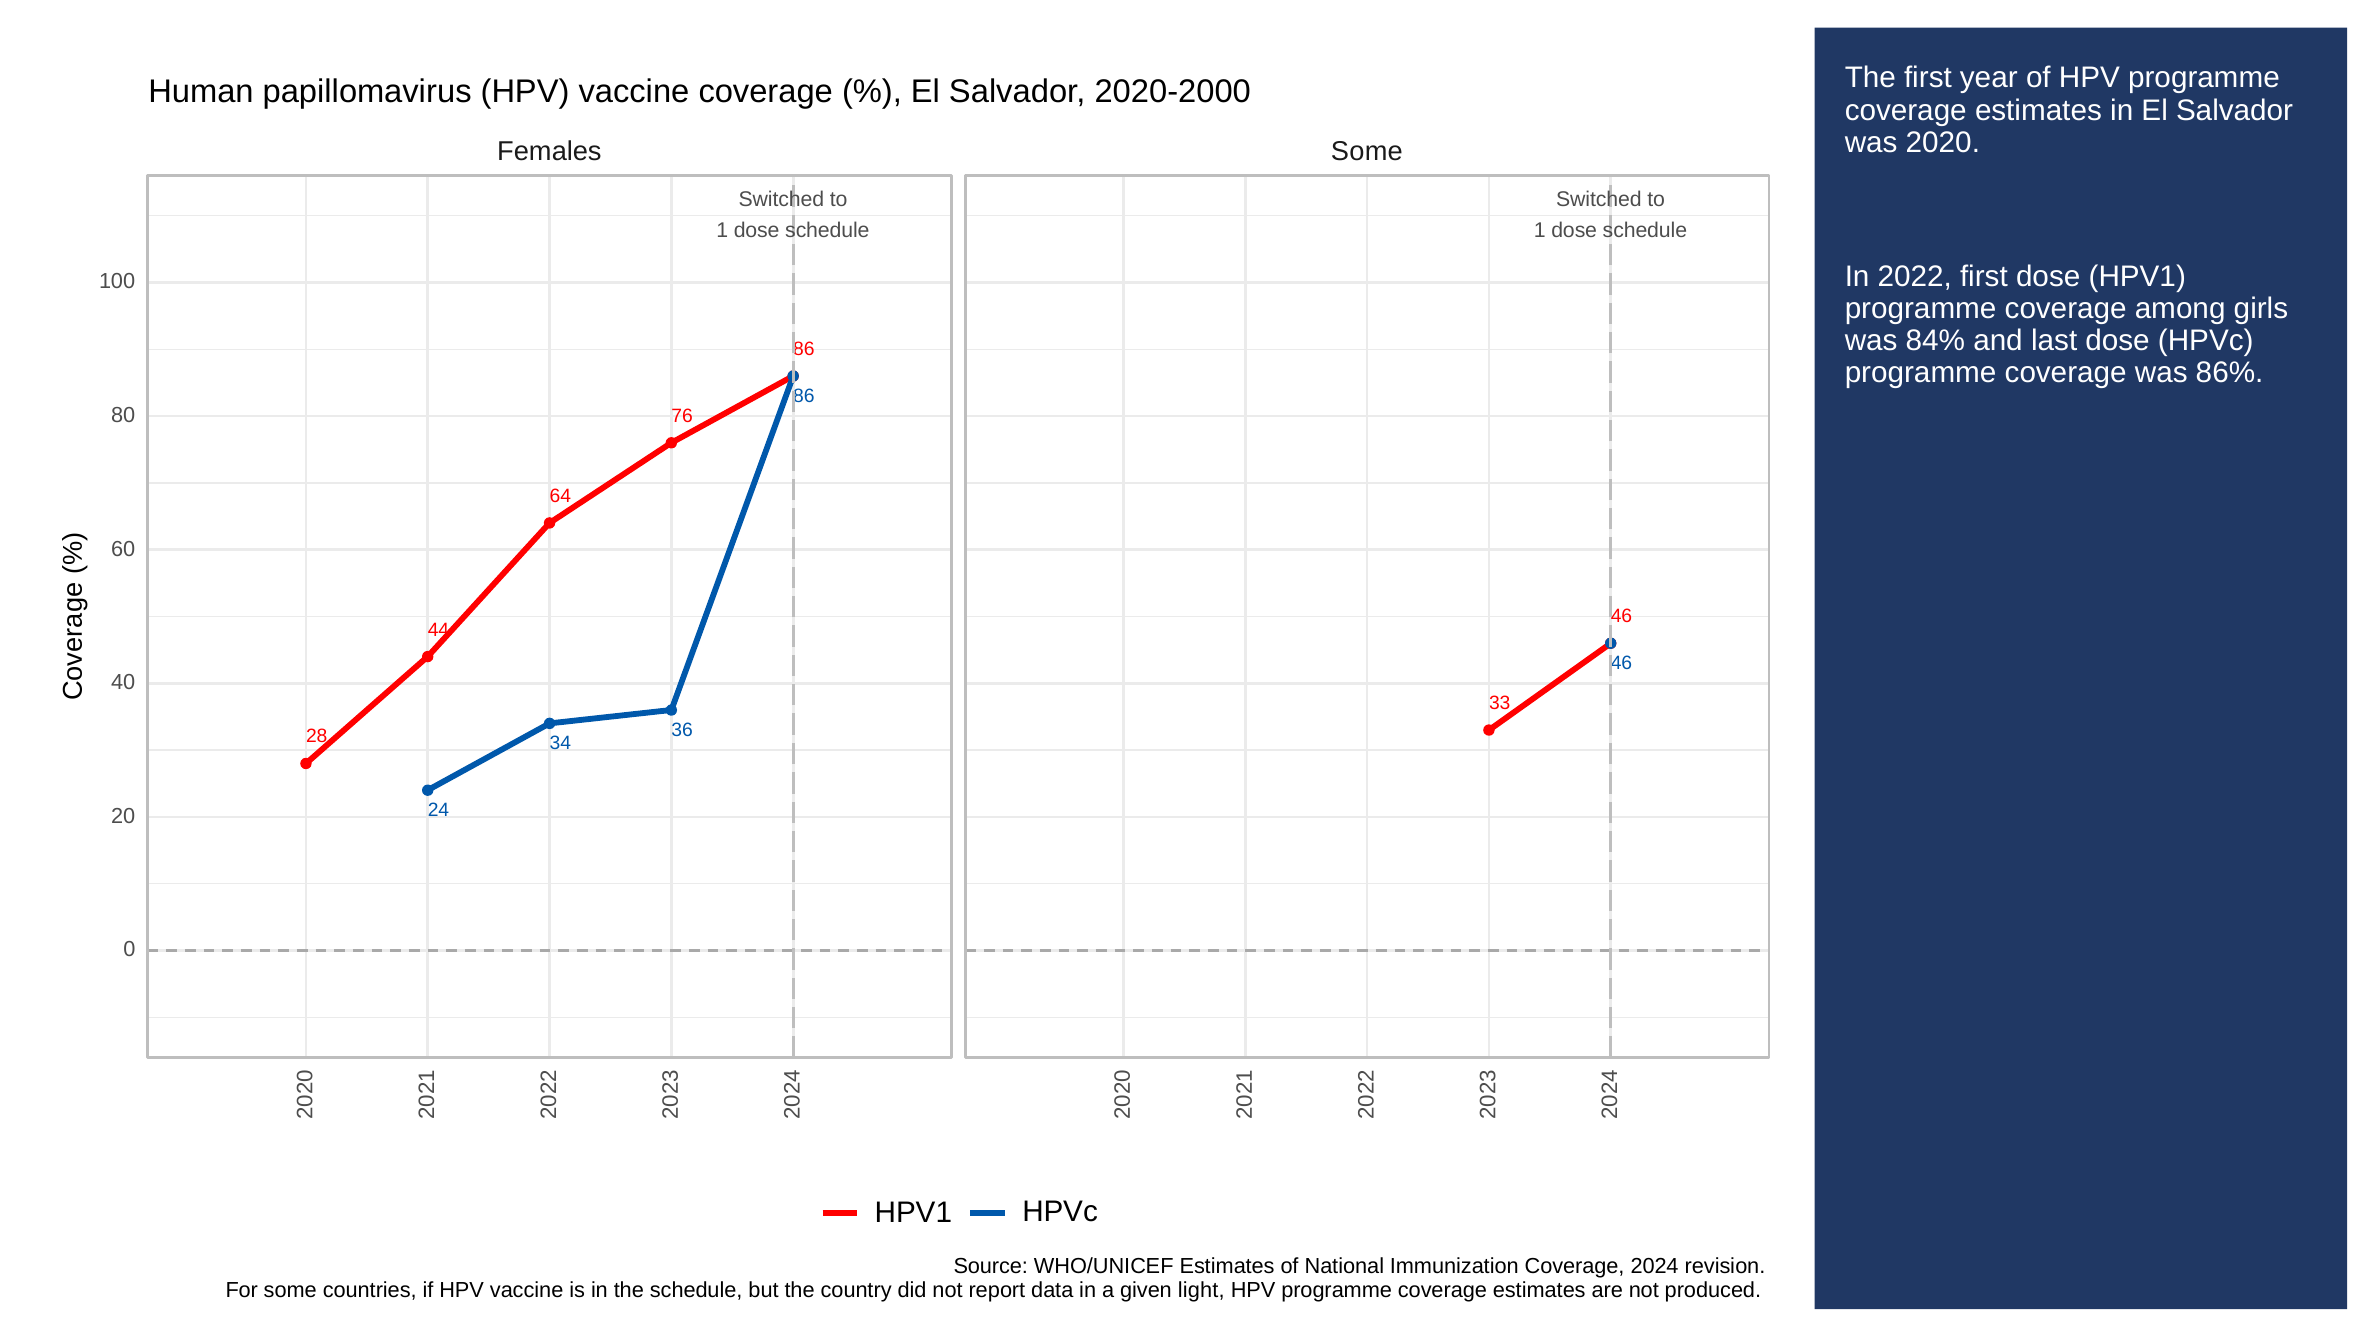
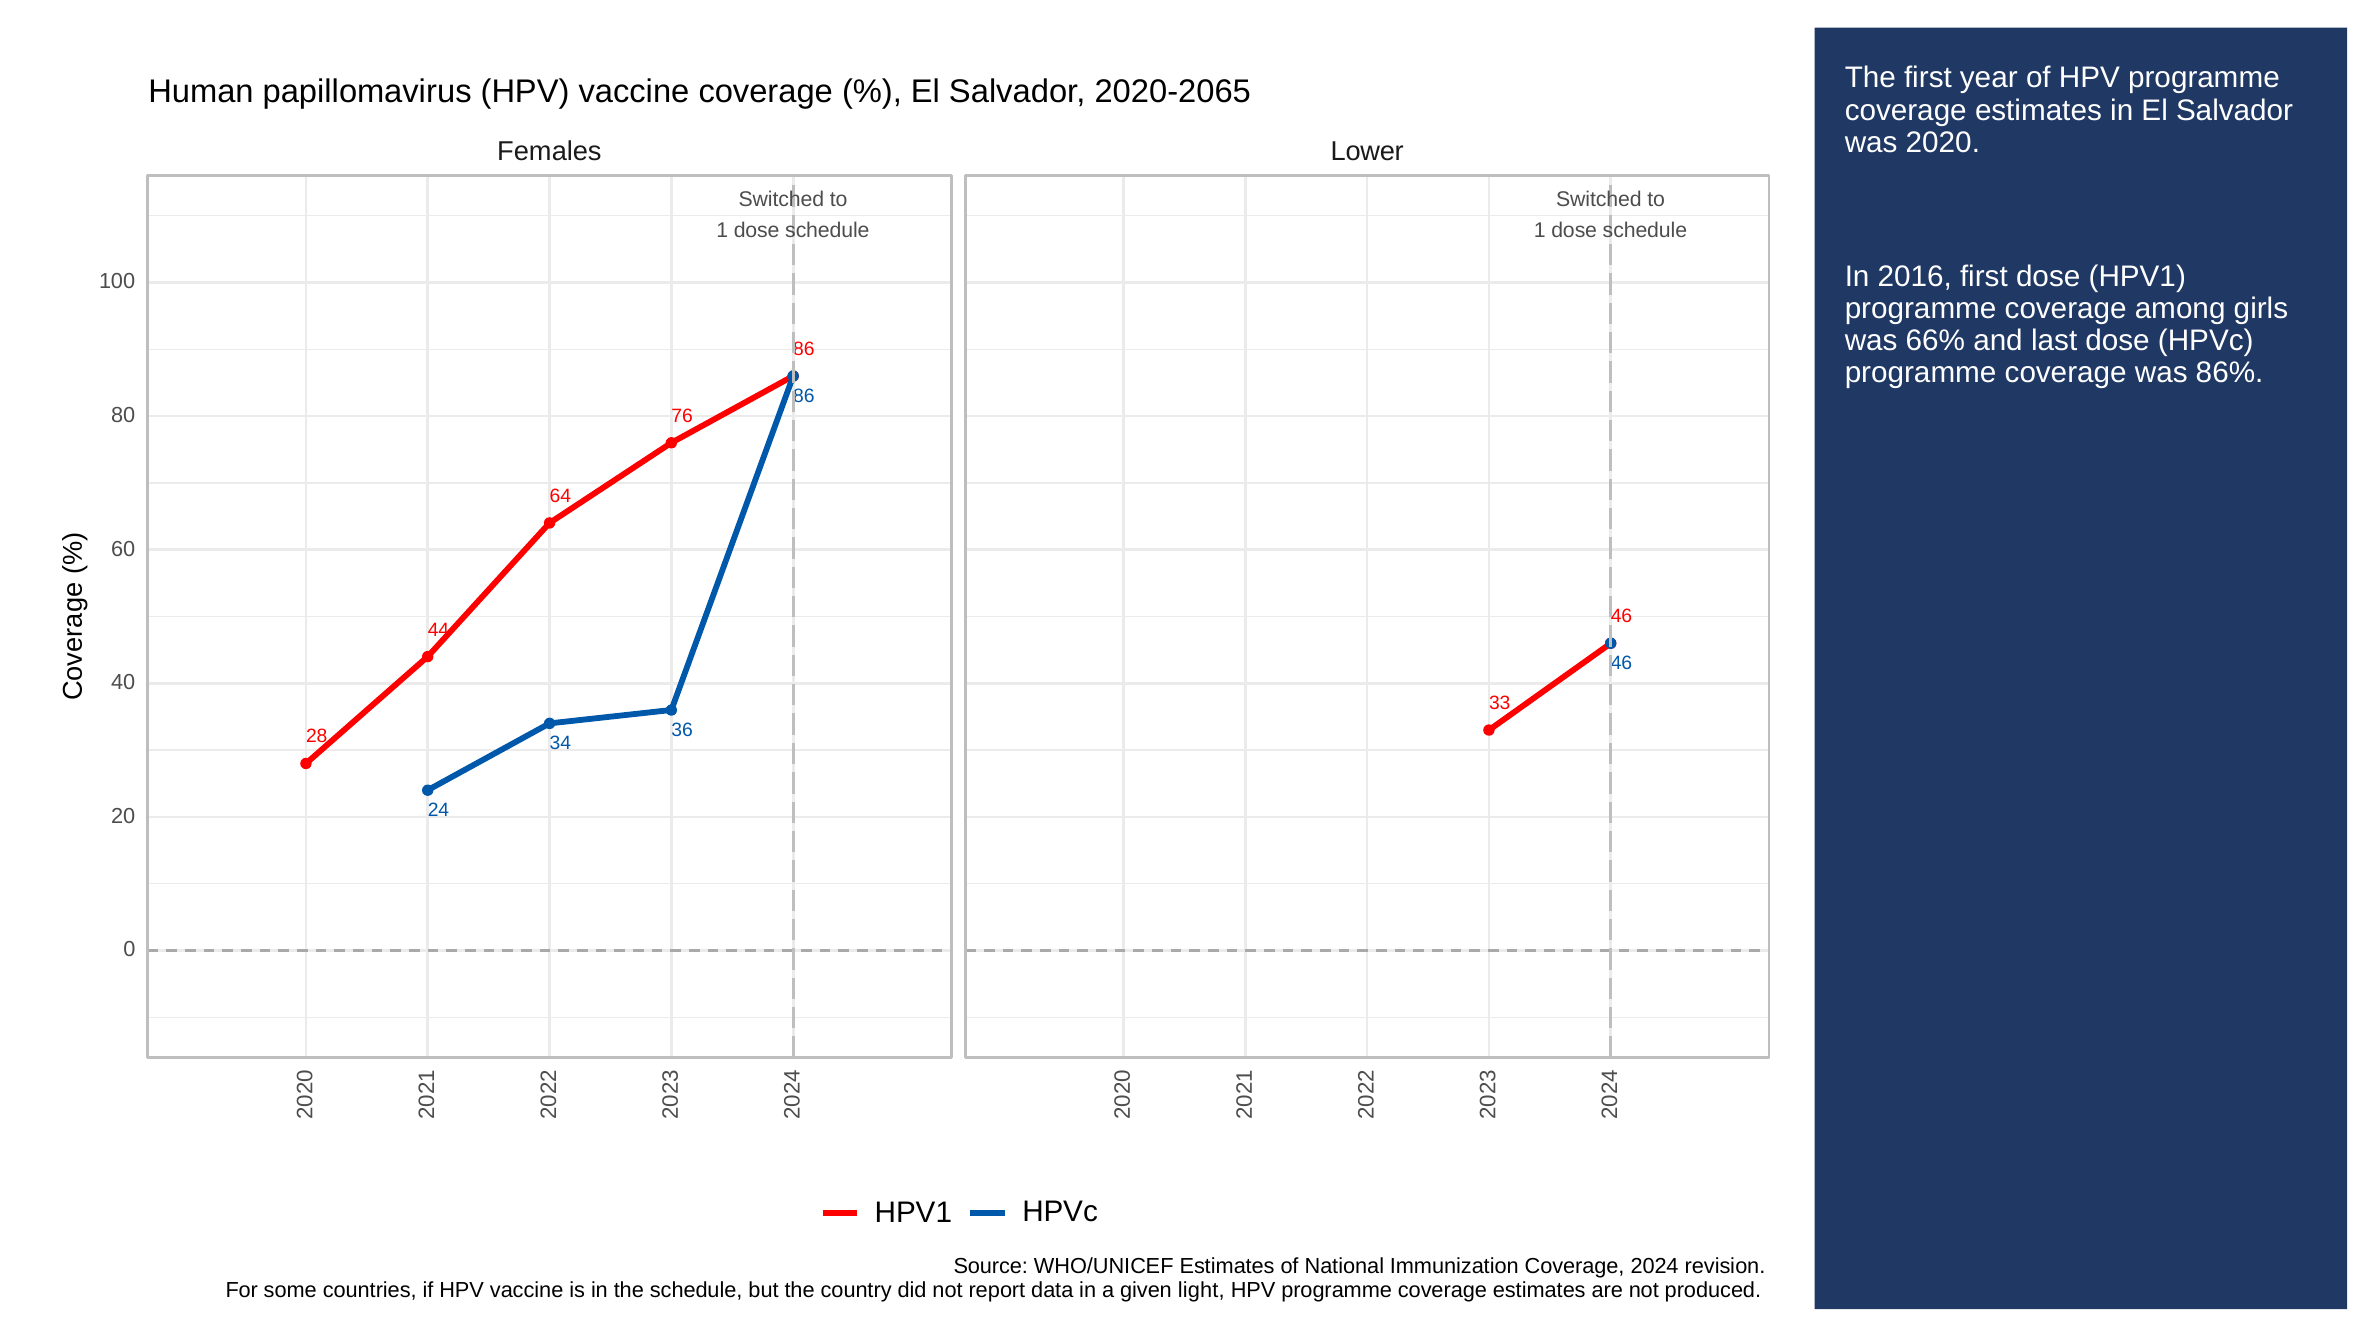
2020-2000: 2020-2000 -> 2020-2065
Females Some: Some -> Lower
2022: 2022 -> 2016
84%: 84% -> 66%
